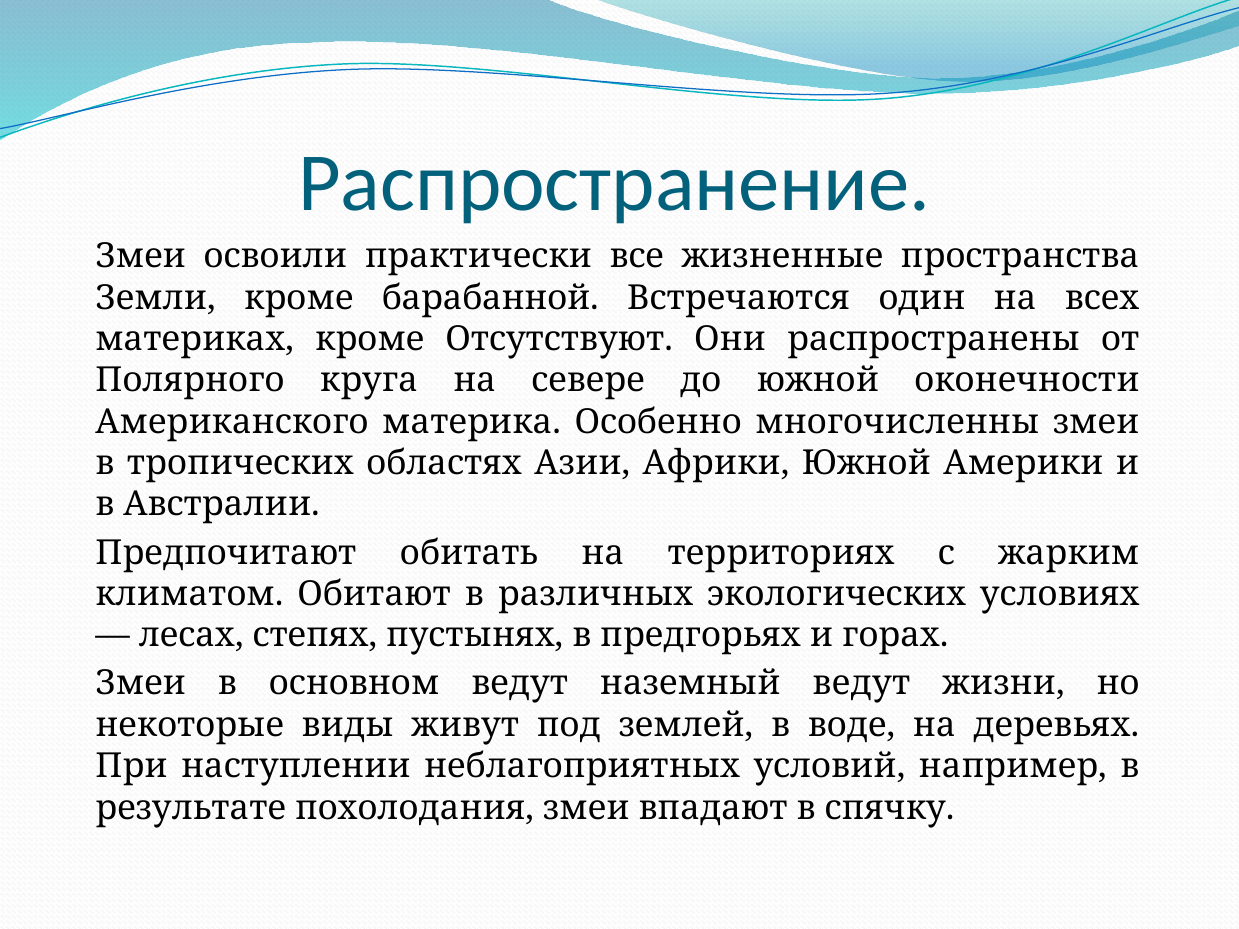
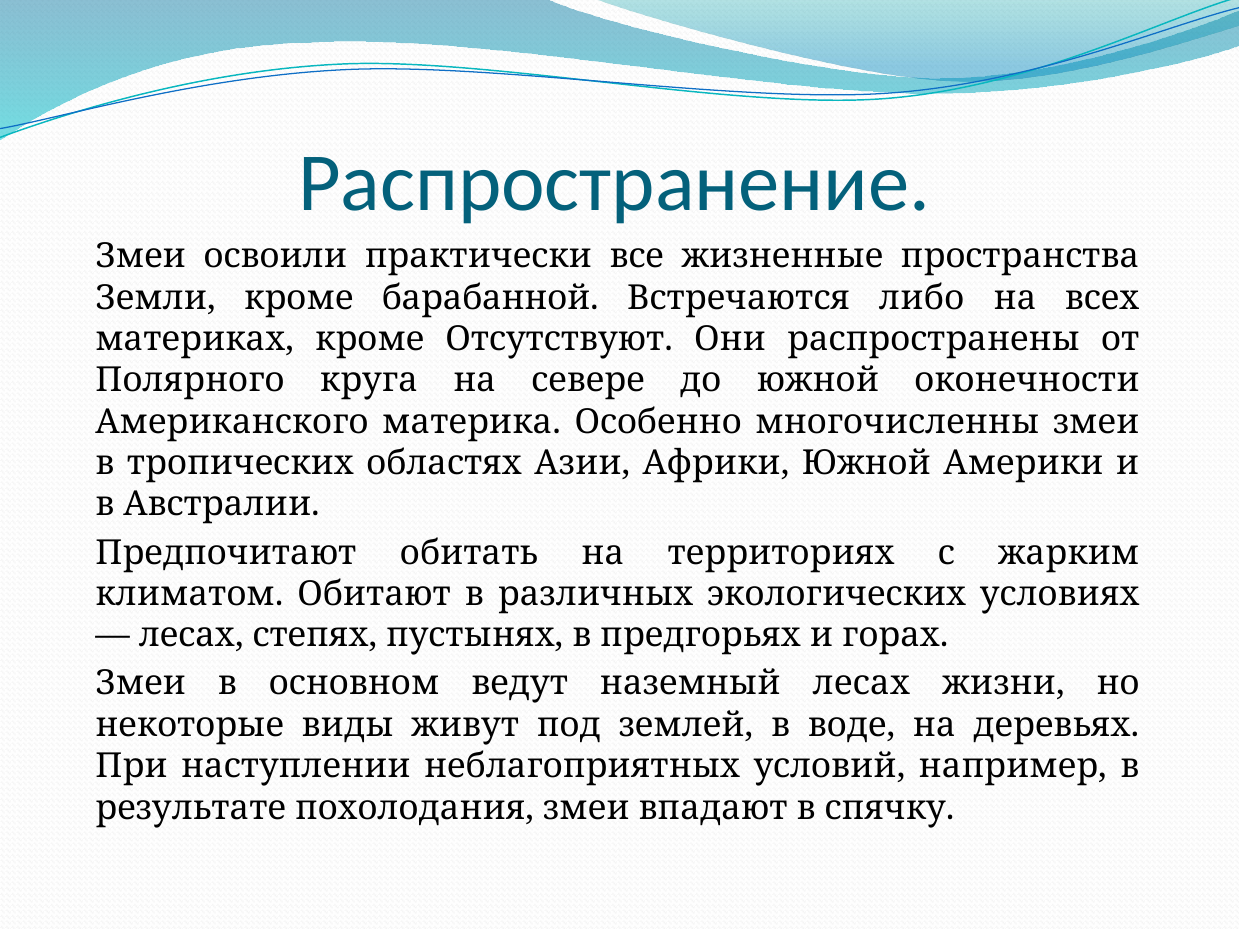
один: один -> либо
наземный ведут: ведут -> лесах
